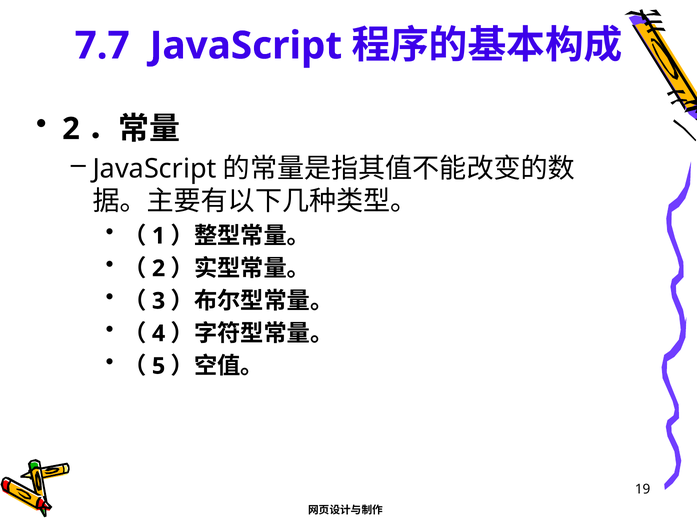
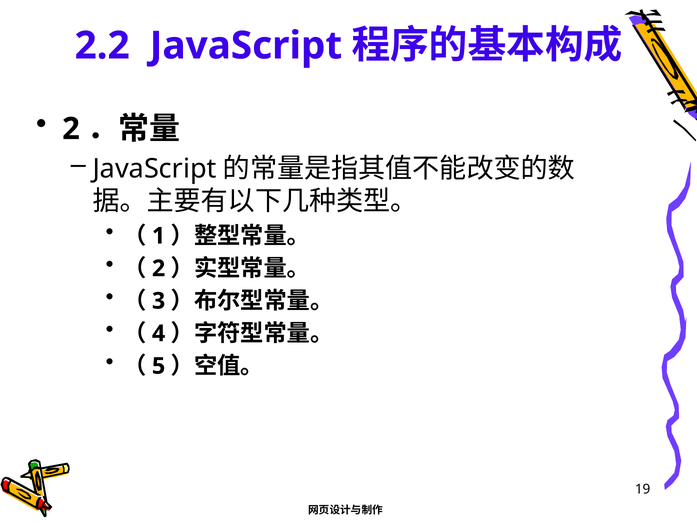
7.7: 7.7 -> 2.2
